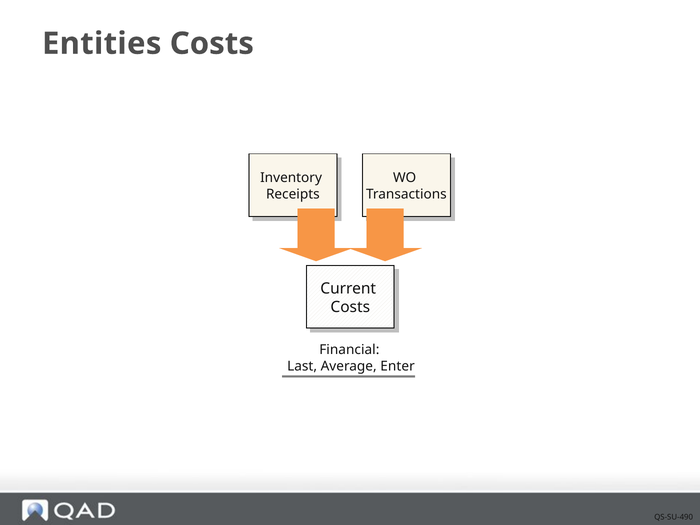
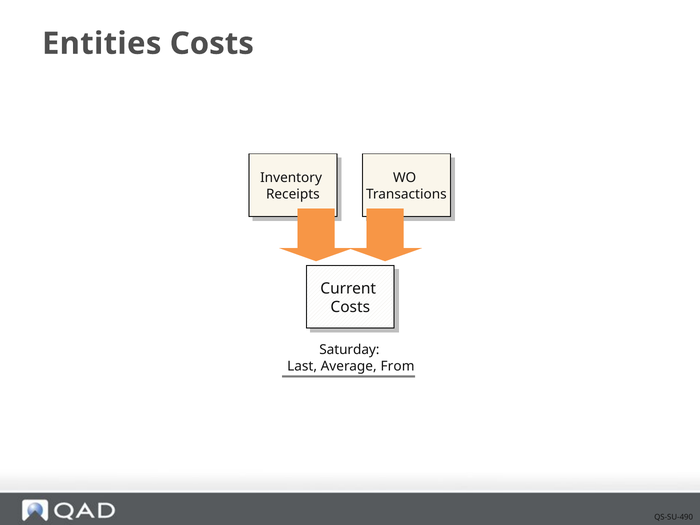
Financial: Financial -> Saturday
Enter: Enter -> From
